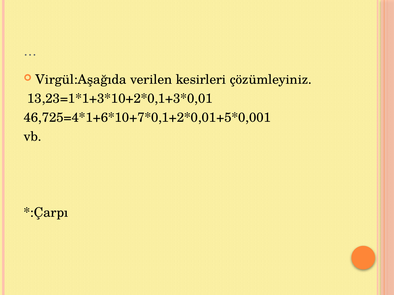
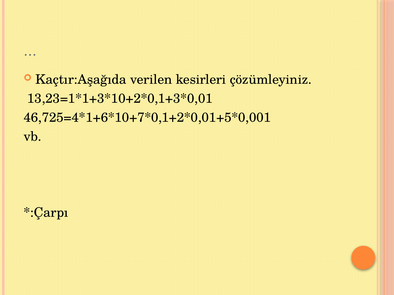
Virgül:Aşağıda: Virgül:Aşağıda -> Kaçtır:Aşağıda
